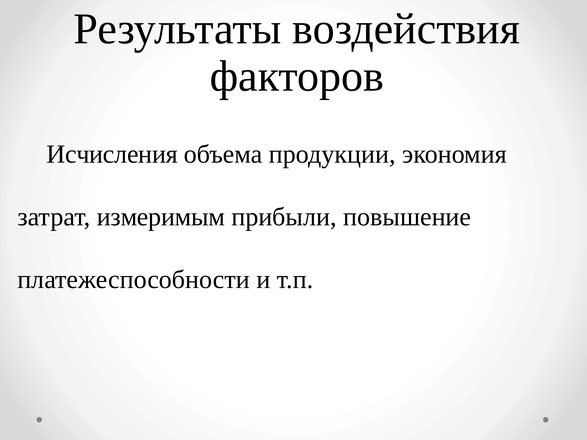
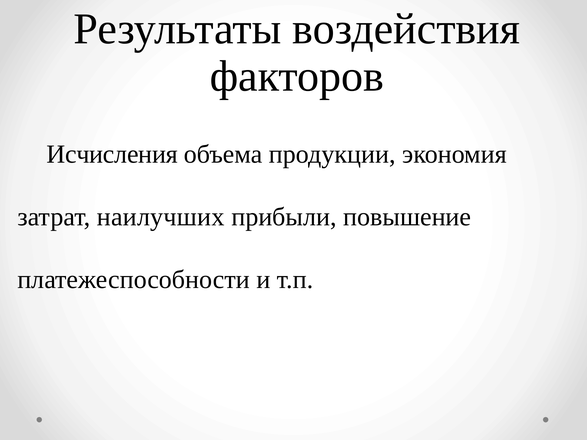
измеримым: измеримым -> наилучших
